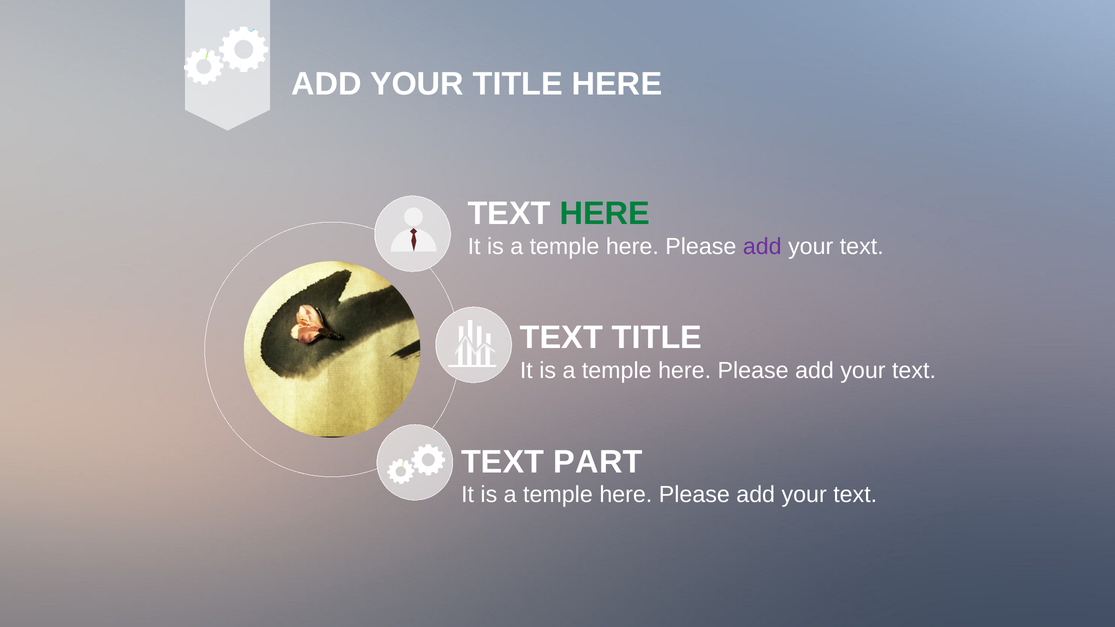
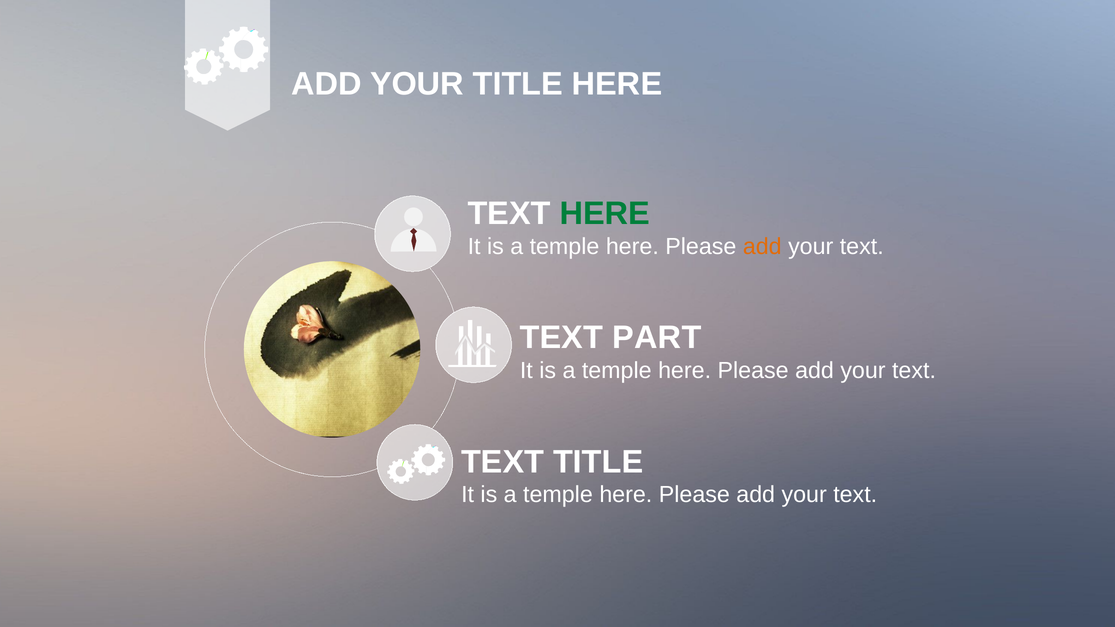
add at (762, 247) colour: purple -> orange
TEXT TITLE: TITLE -> PART
TEXT PART: PART -> TITLE
